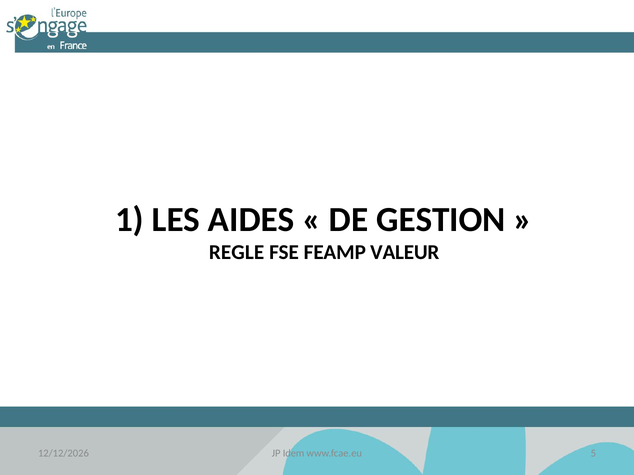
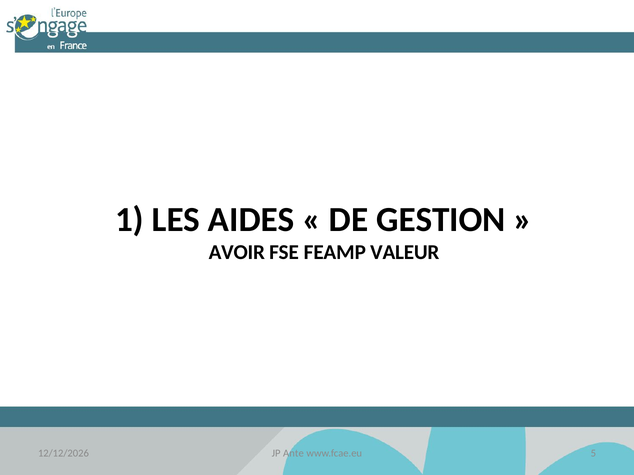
REGLE: REGLE -> AVOIR
Idem: Idem -> Ante
